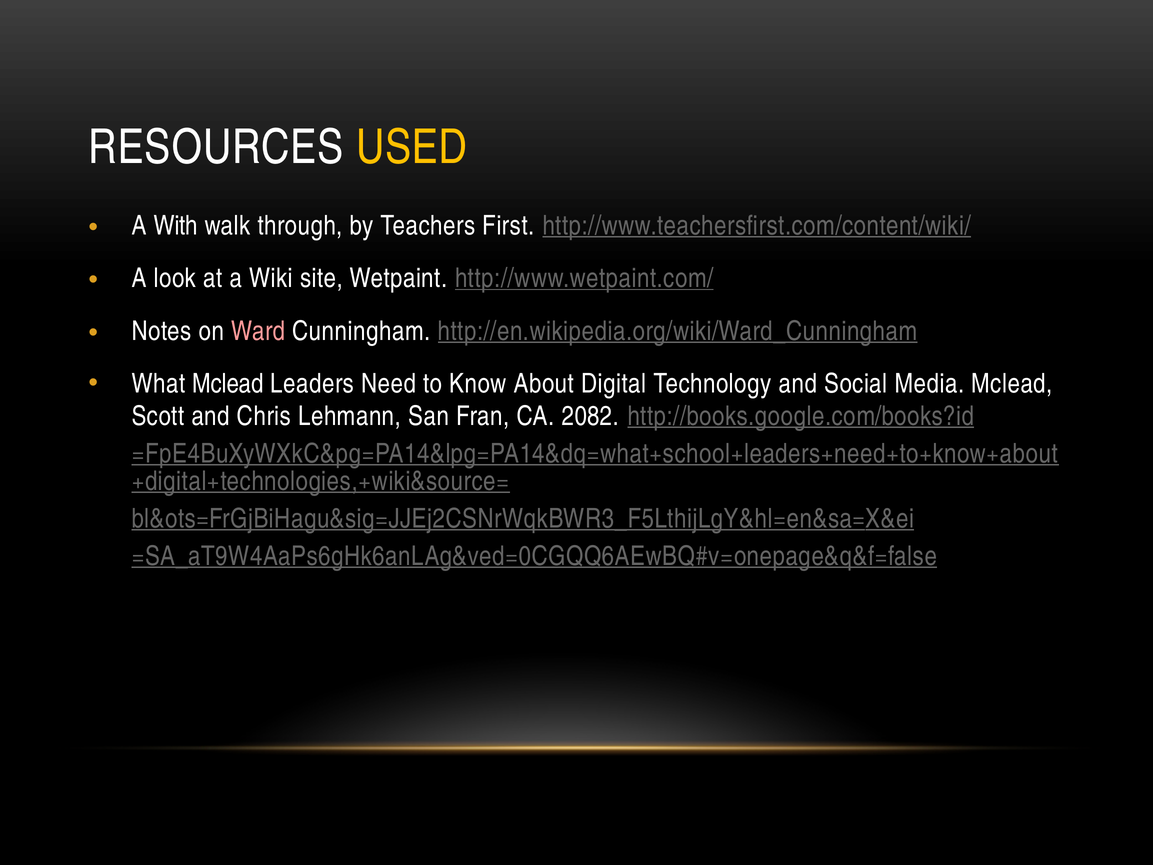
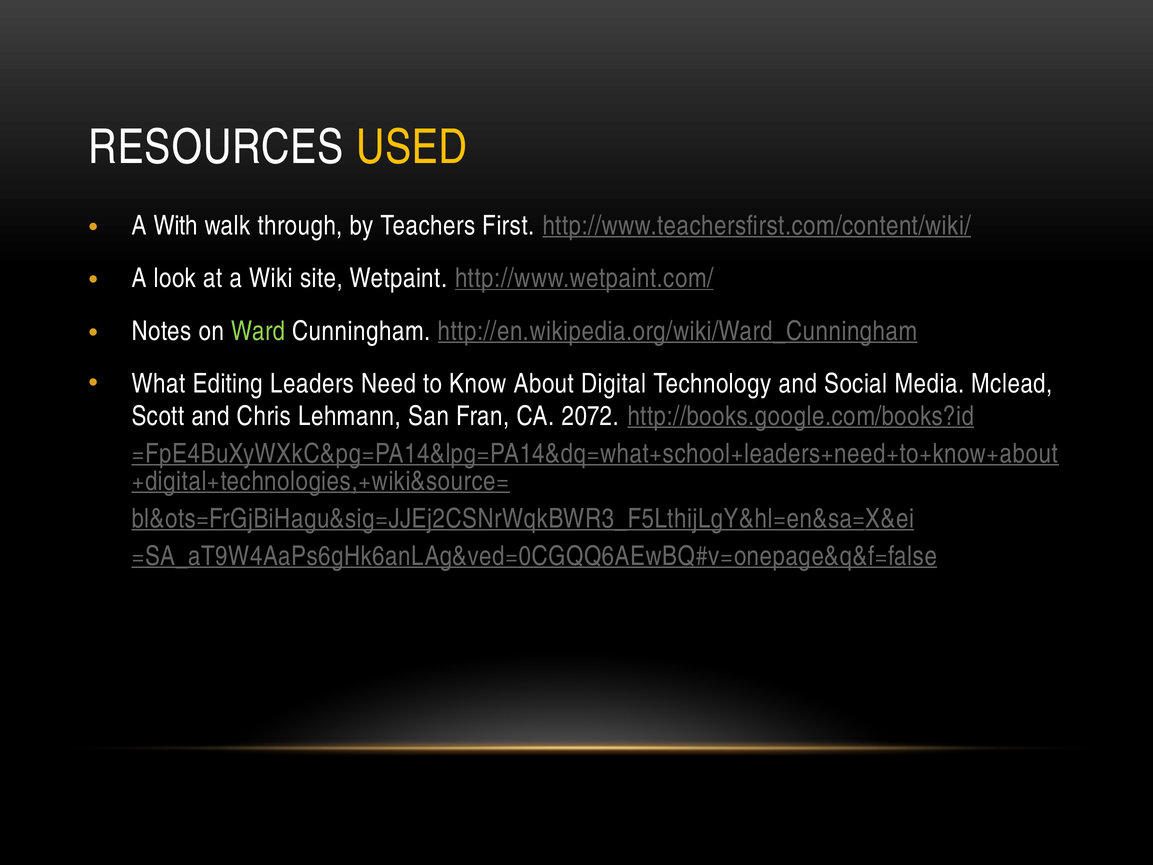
Ward colour: pink -> light green
What Mclead: Mclead -> Editing
2082: 2082 -> 2072
